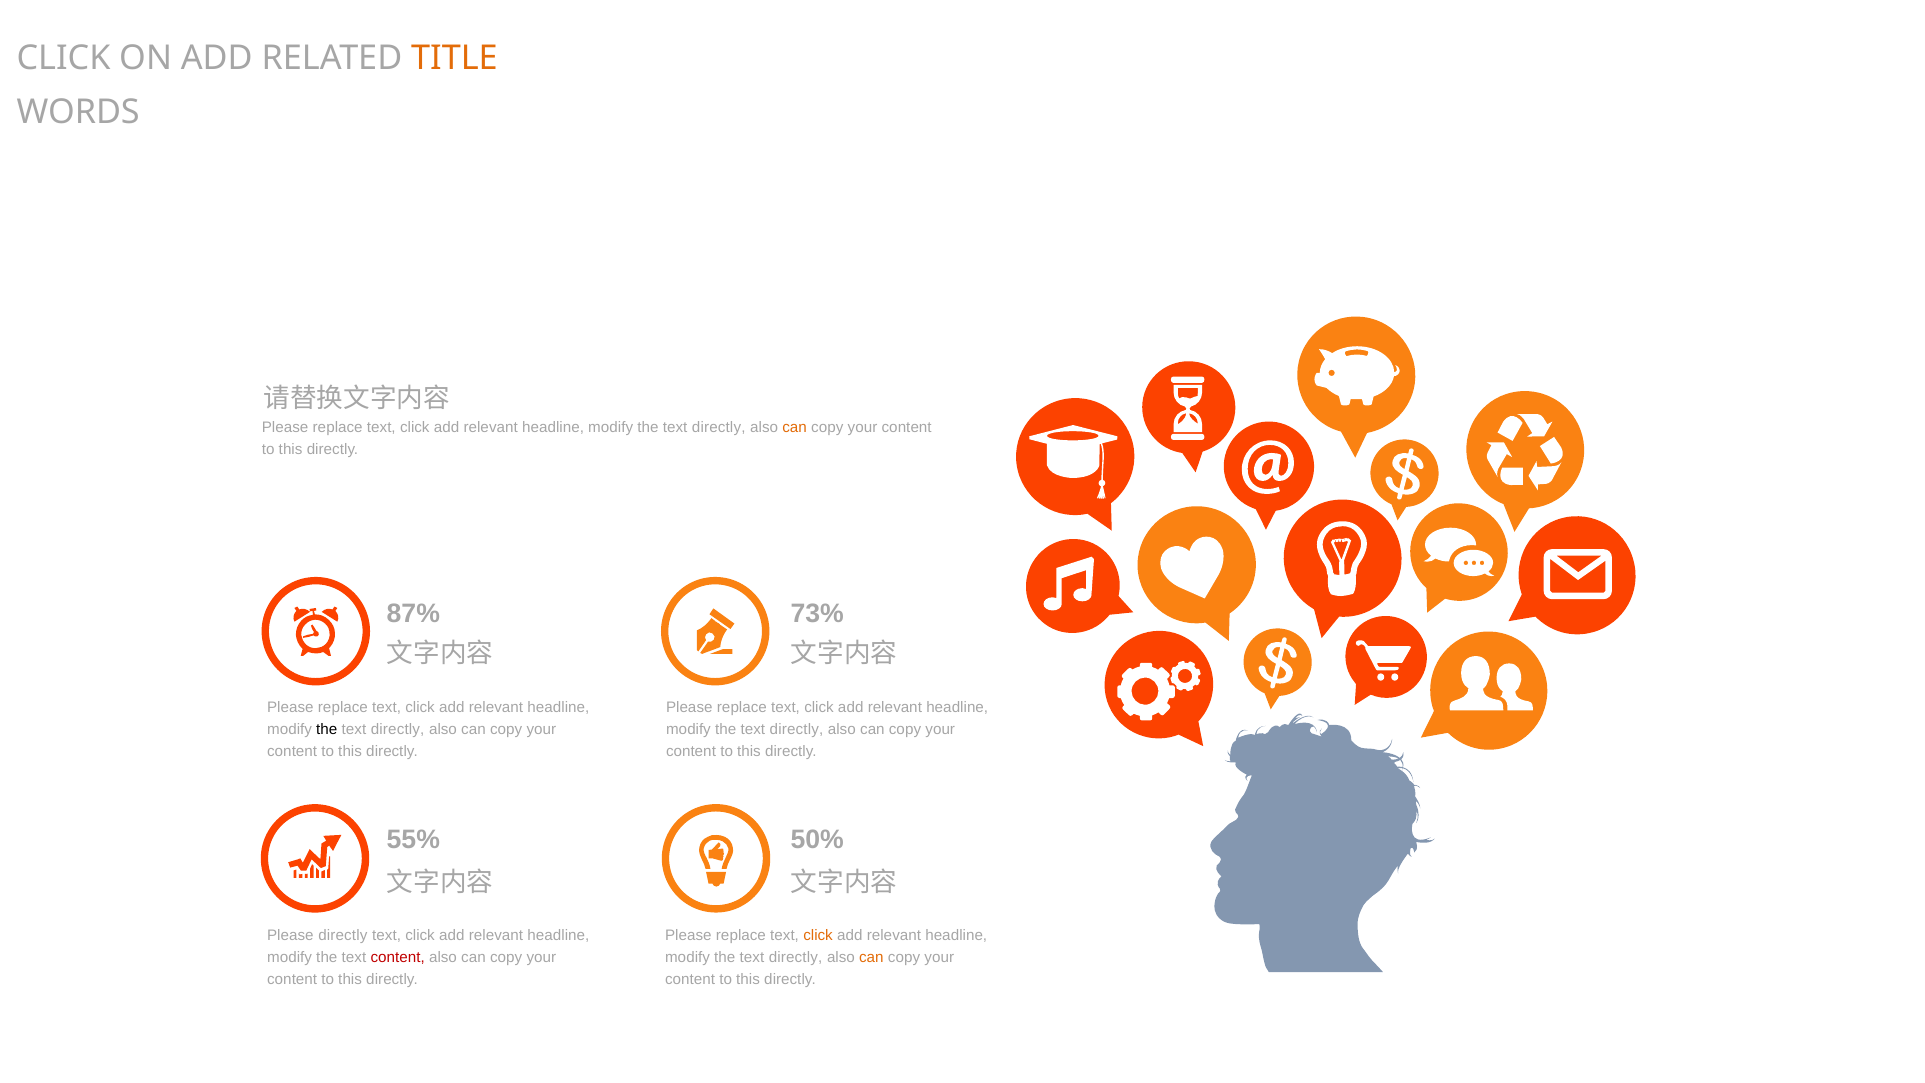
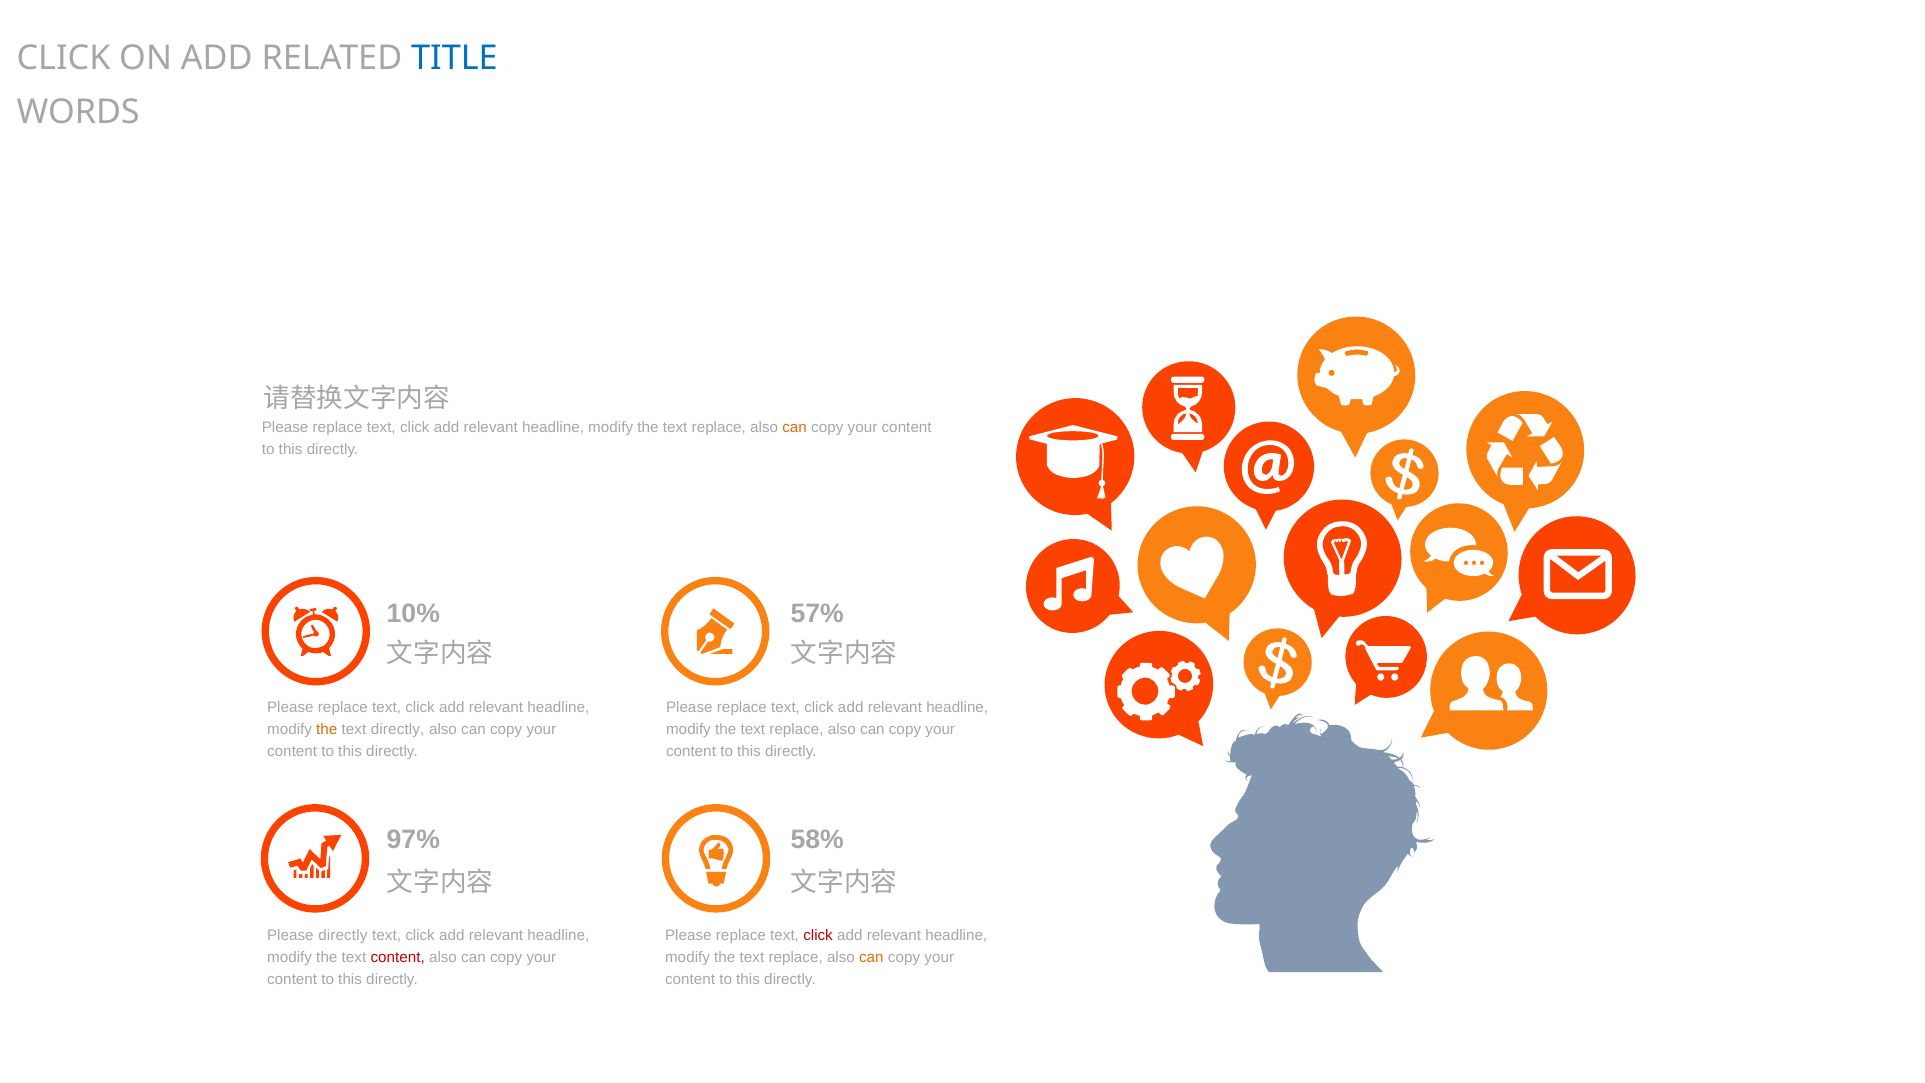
TITLE colour: orange -> blue
directly at (719, 428): directly -> replace
87%: 87% -> 10%
73%: 73% -> 57%
the at (327, 729) colour: black -> orange
directly at (796, 729): directly -> replace
55%: 55% -> 97%
50%: 50% -> 58%
click at (818, 935) colour: orange -> red
directly at (796, 957): directly -> replace
